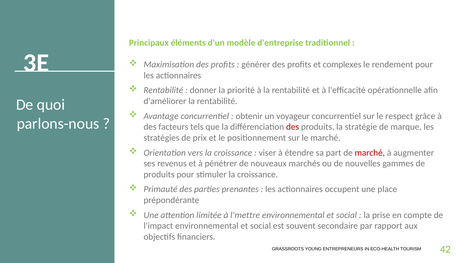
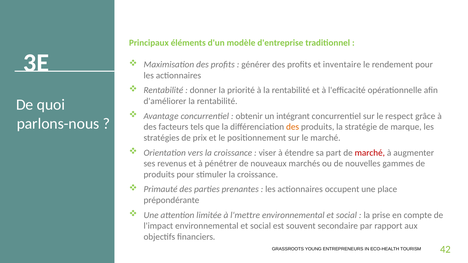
complexes: complexes -> inventaire
voyageur: voyageur -> intégrant
des at (293, 127) colour: red -> orange
